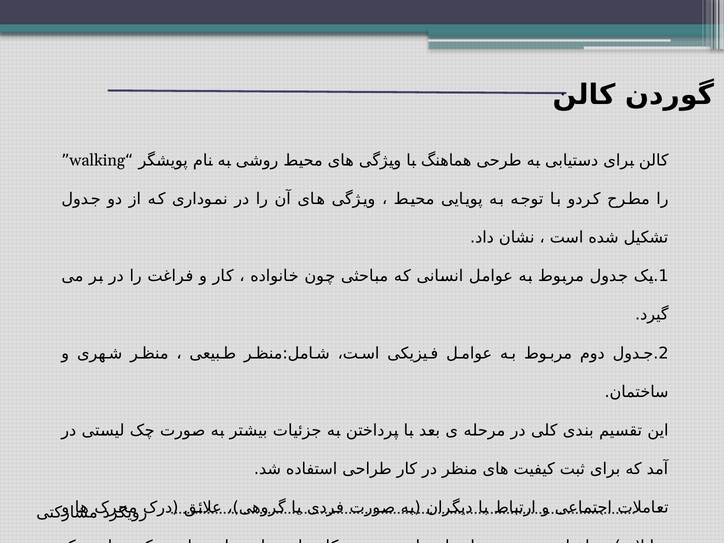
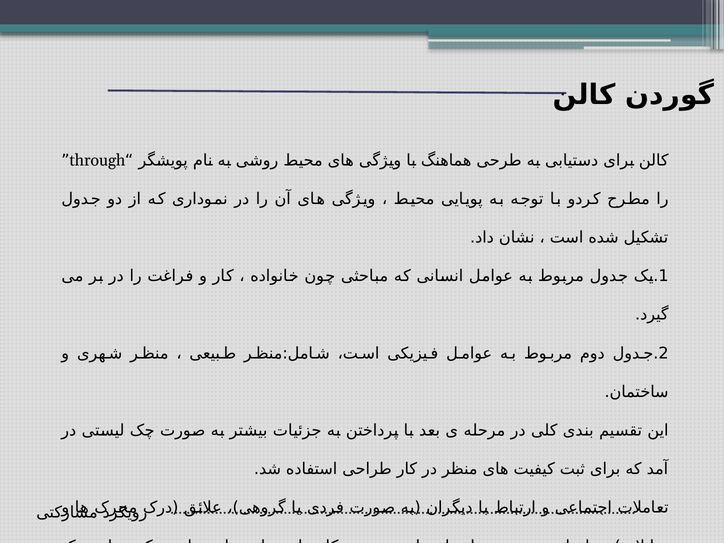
walking: walking -> through
